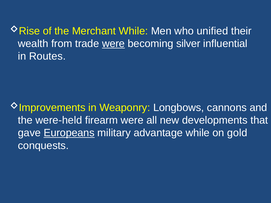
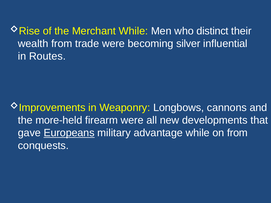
unified: unified -> distinct
were at (113, 44) underline: present -> none
were-held: were-held -> more-held
on gold: gold -> from
